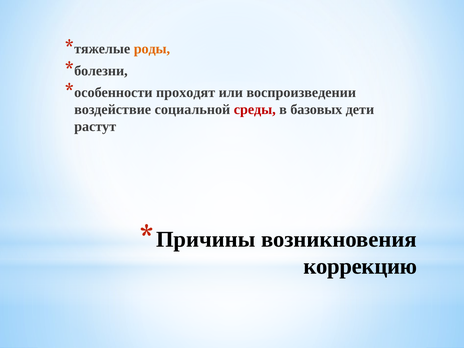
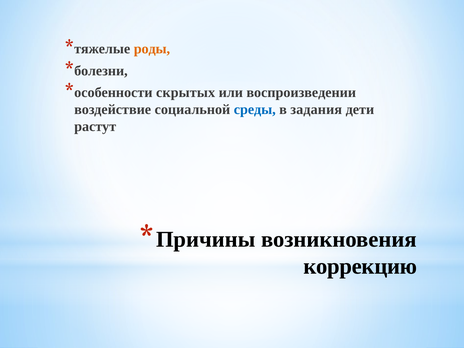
проходят: проходят -> скрытых
среды colour: red -> blue
базовых: базовых -> задания
